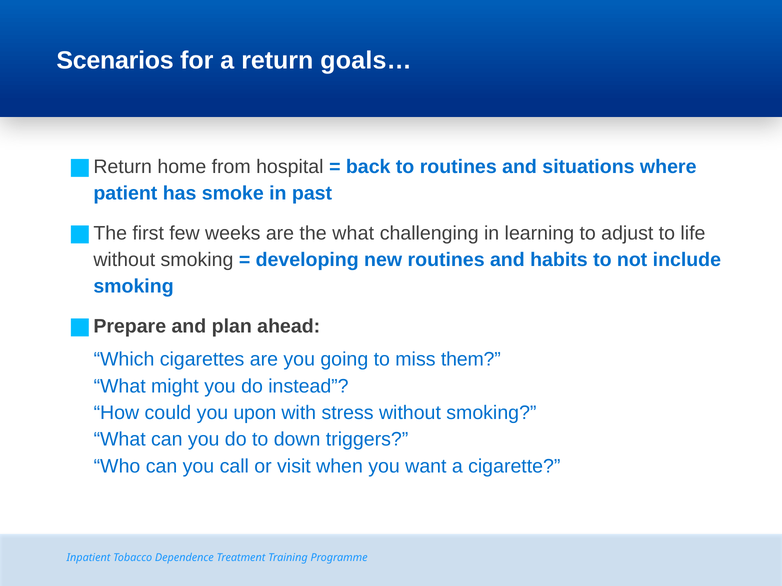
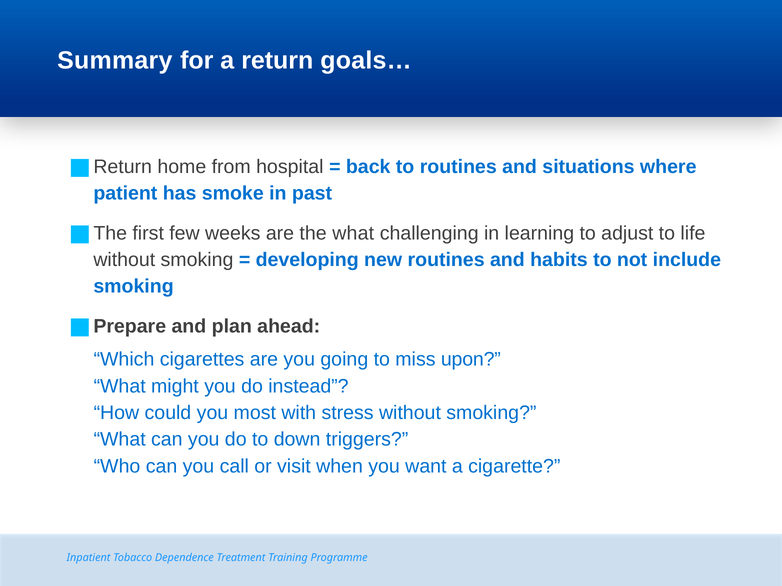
Scenarios: Scenarios -> Summary
them: them -> upon
upon: upon -> most
